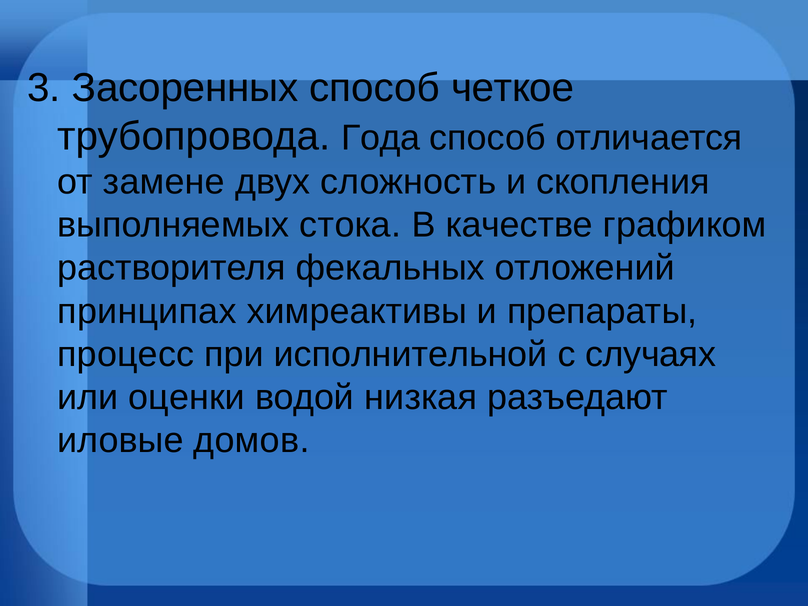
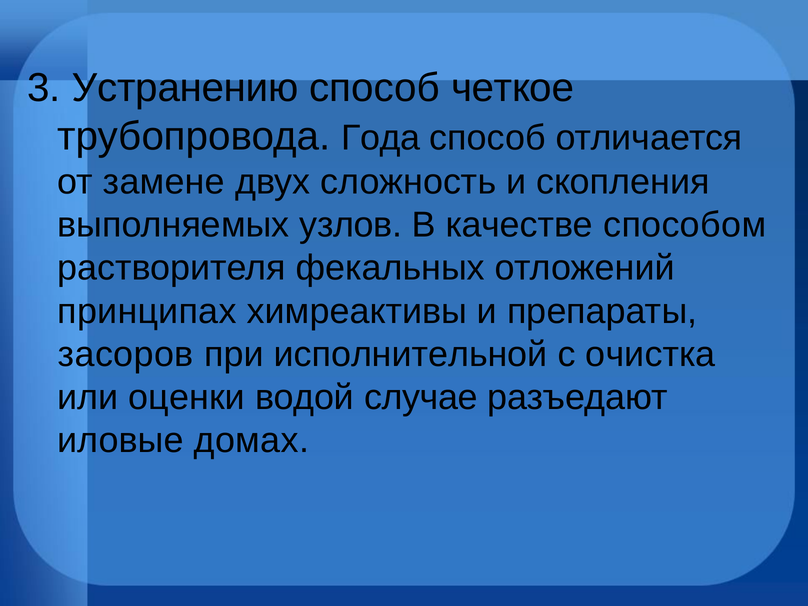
Засоренных: Засоренных -> Устранению
стока: стока -> узлов
графиком: графиком -> способом
процесс: процесс -> засоров
случаях: случаях -> очистка
низкая: низкая -> случае
домов: домов -> домах
